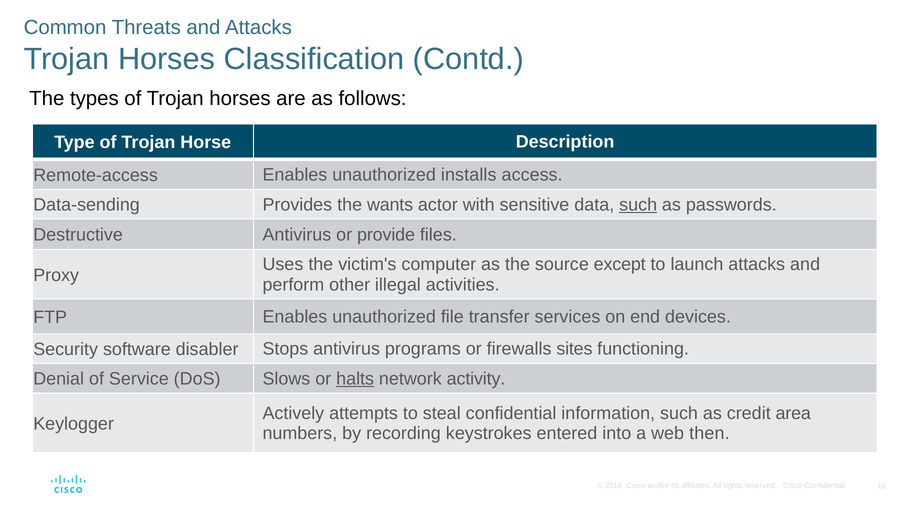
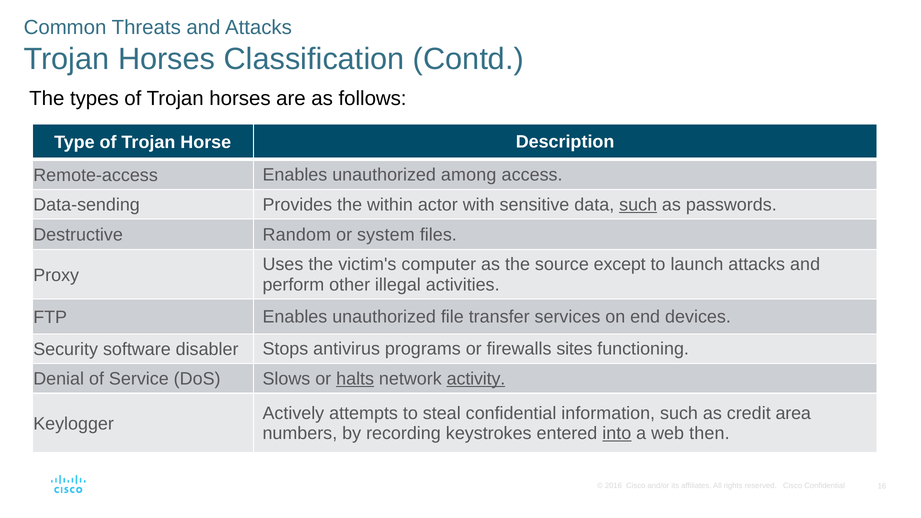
installs: installs -> among
wants: wants -> within
Destructive Antivirus: Antivirus -> Random
provide: provide -> system
activity underline: none -> present
into underline: none -> present
